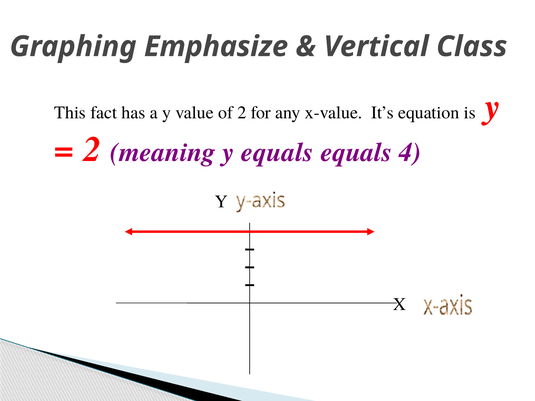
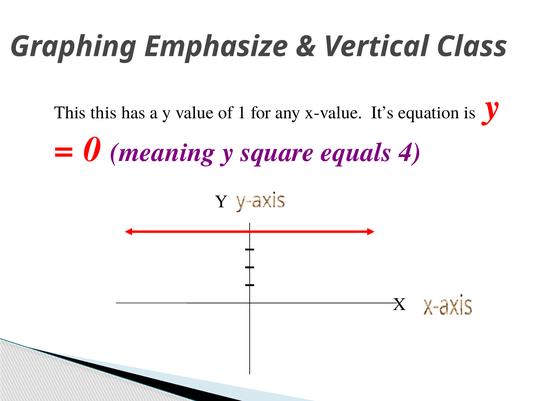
This fact: fact -> this
of 2: 2 -> 1
2 at (92, 150): 2 -> 0
y equals: equals -> square
